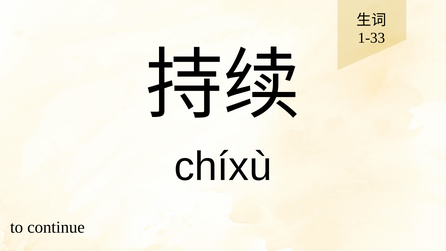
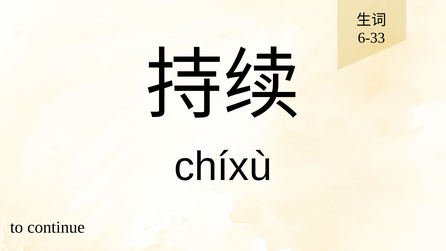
1-33: 1-33 -> 6-33
